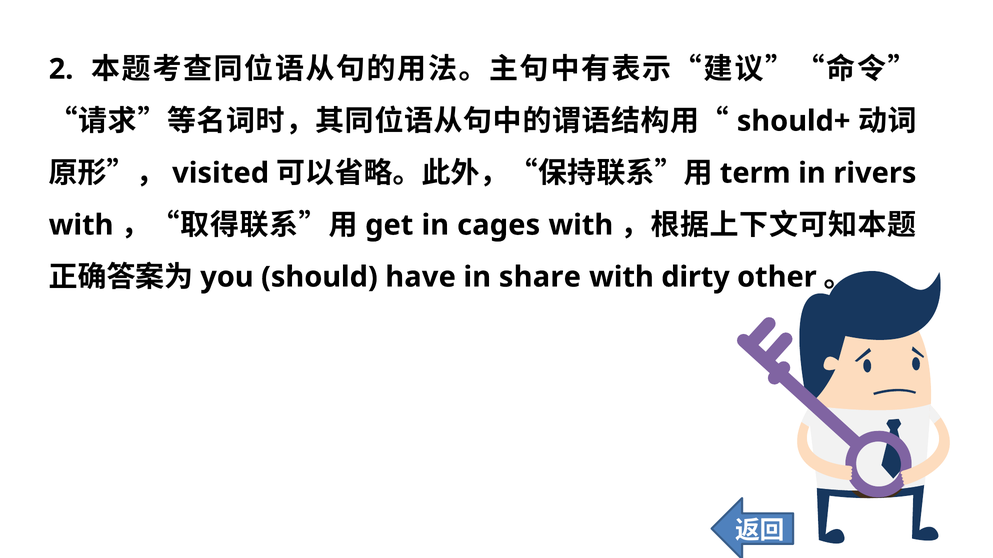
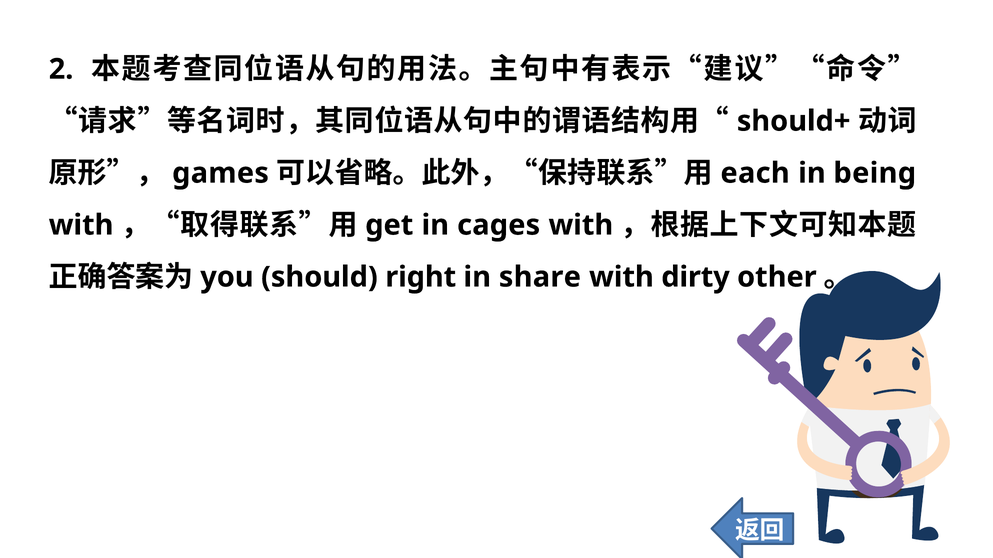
visited: visited -> games
term: term -> each
rivers: rivers -> being
have: have -> right
